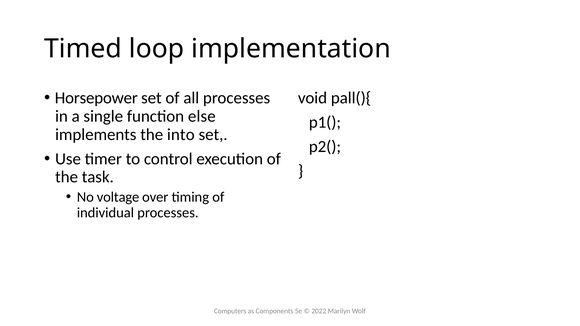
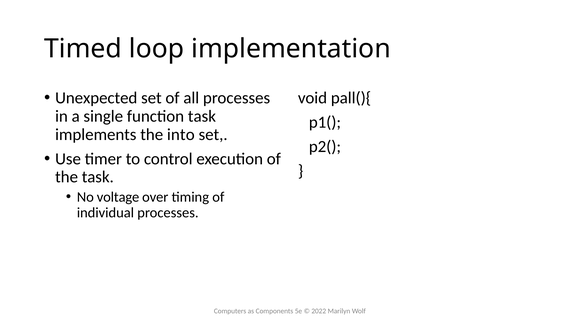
Horsepower: Horsepower -> Unexpected
function else: else -> task
